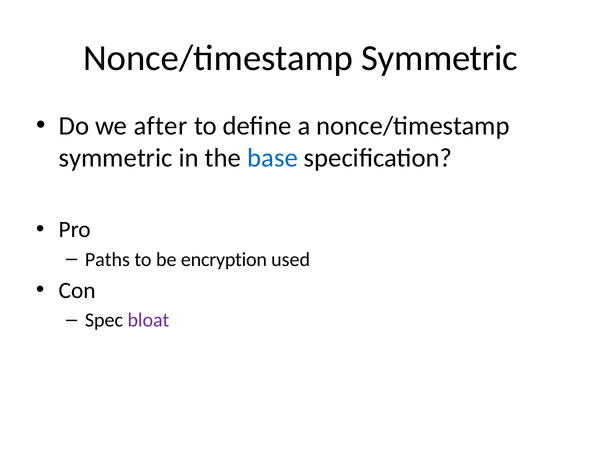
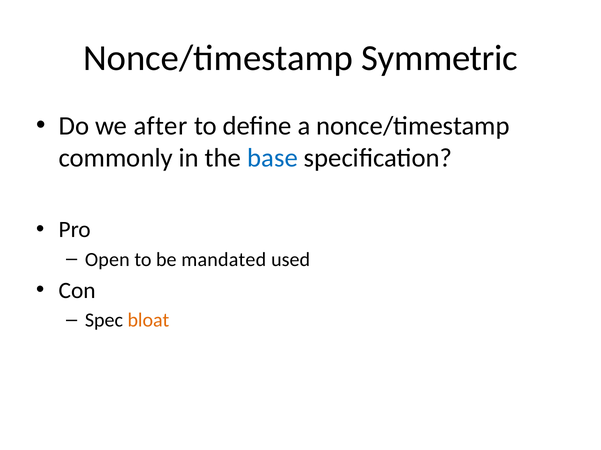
symmetric at (116, 158): symmetric -> commonly
Paths: Paths -> Open
encryption: encryption -> mandated
bloat colour: purple -> orange
